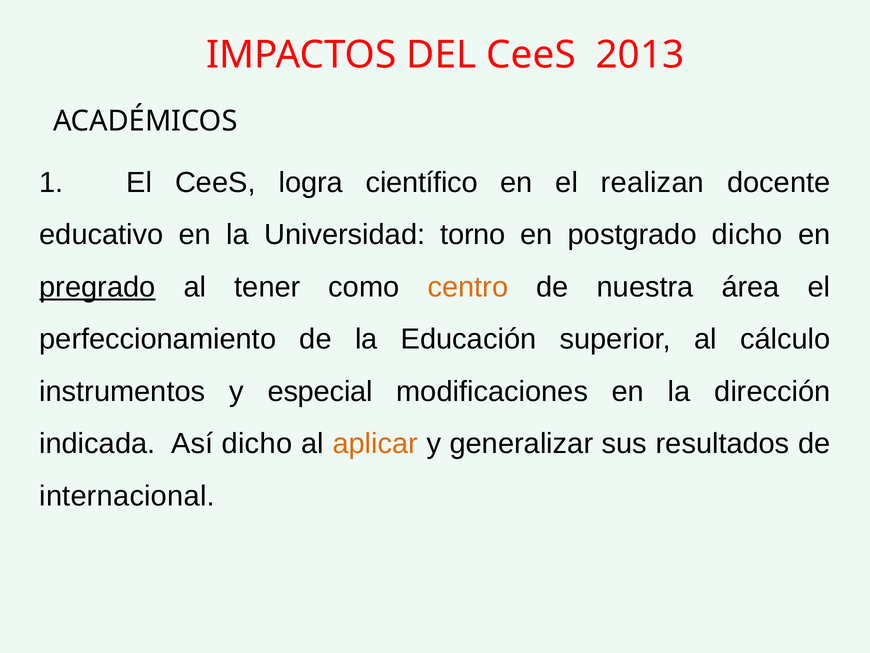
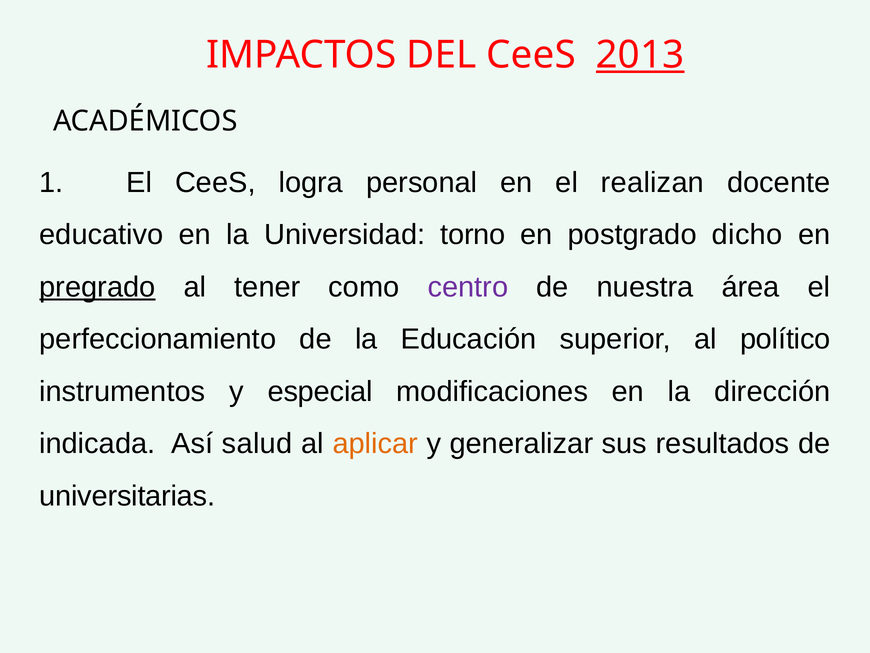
2013 underline: none -> present
científico: científico -> personal
centro colour: orange -> purple
cálculo: cálculo -> político
Así dicho: dicho -> salud
internacional: internacional -> universitarias
